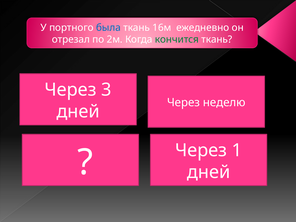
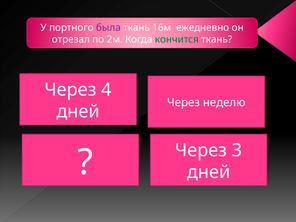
была colour: blue -> purple
3: 3 -> 4
1: 1 -> 3
